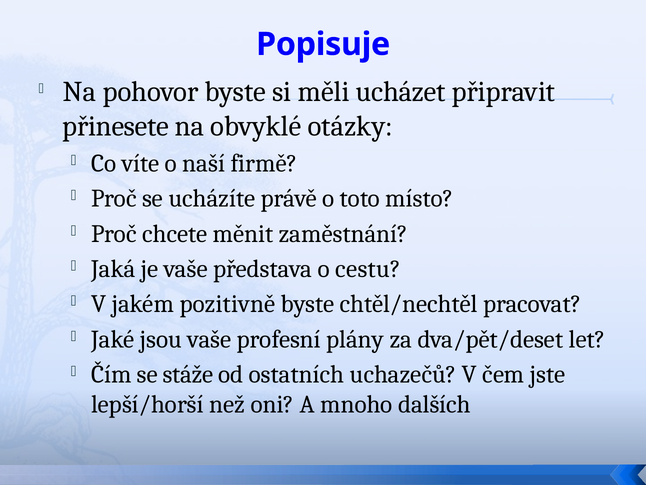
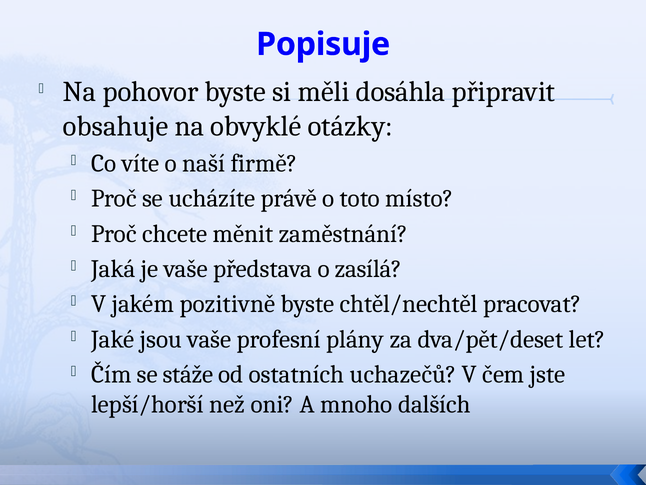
ucházet: ucházet -> dosáhla
přinesete: přinesete -> obsahuje
cestu: cestu -> zasílá
